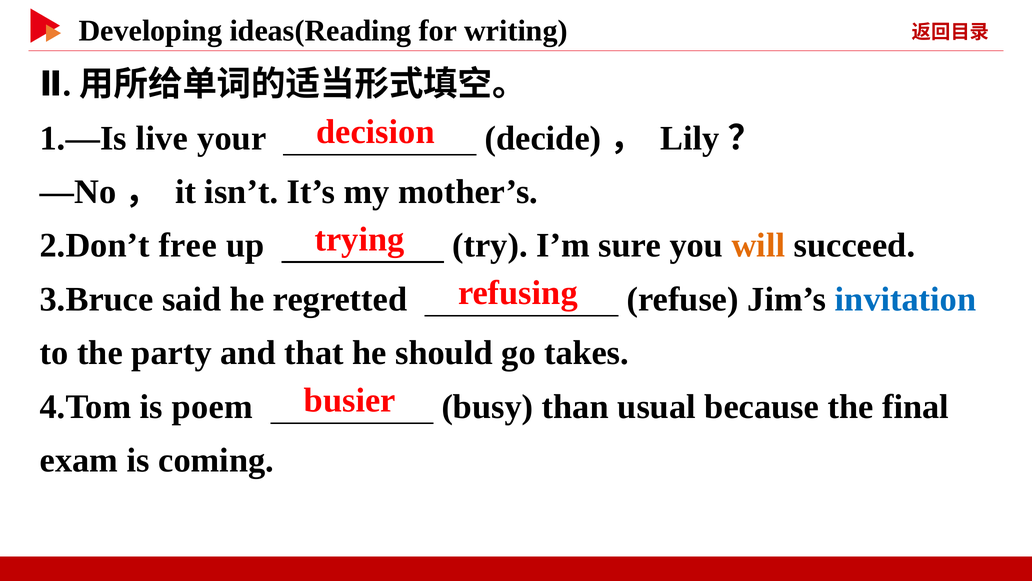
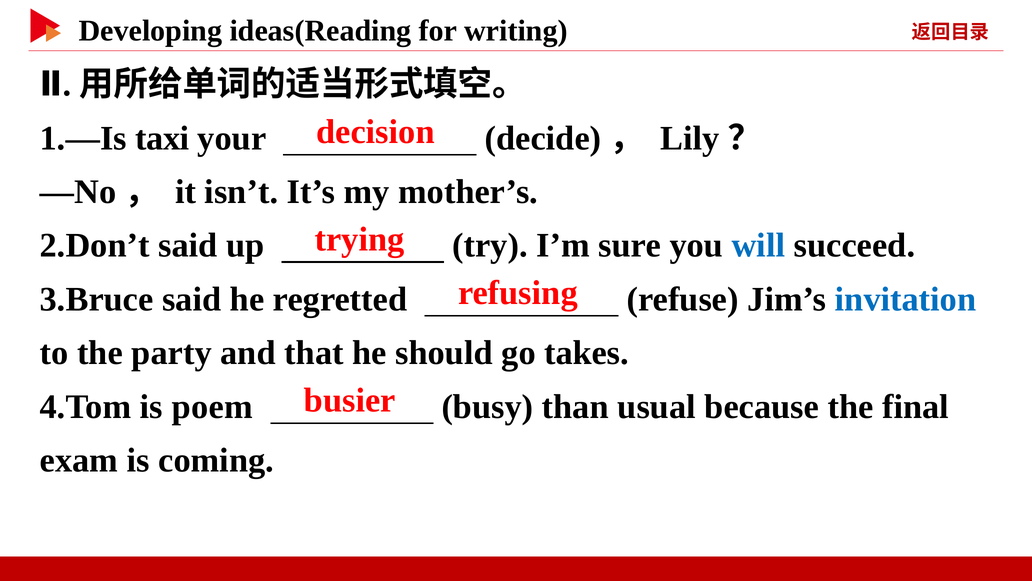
live: live -> taxi
2.Don’t free: free -> said
will colour: orange -> blue
